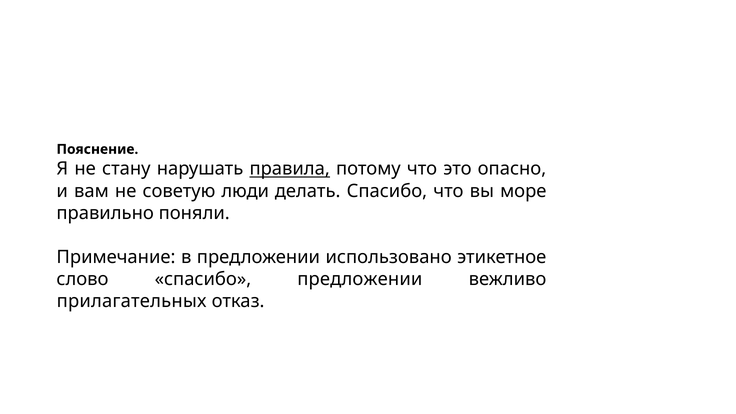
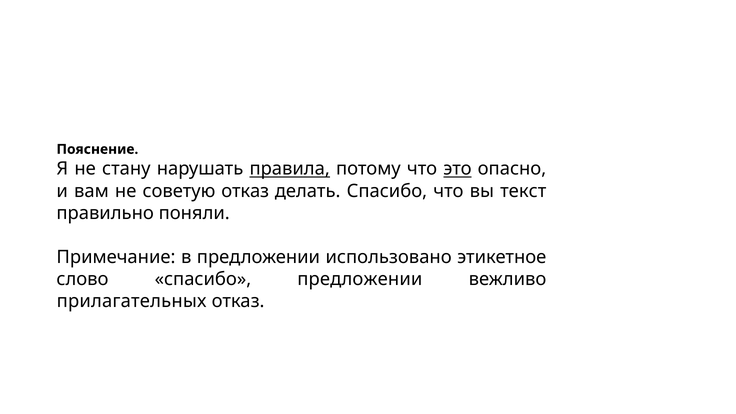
это underline: none -> present
советую люди: люди -> отказ
море: море -> текст
